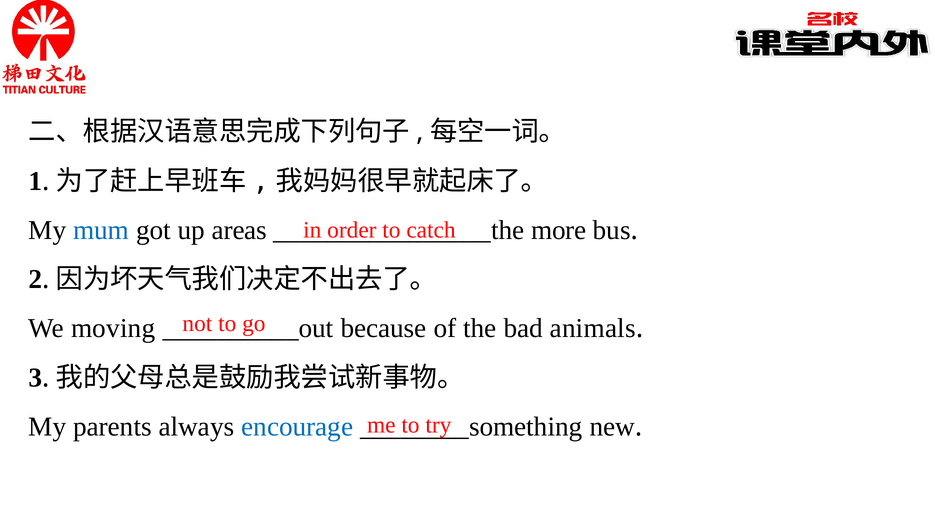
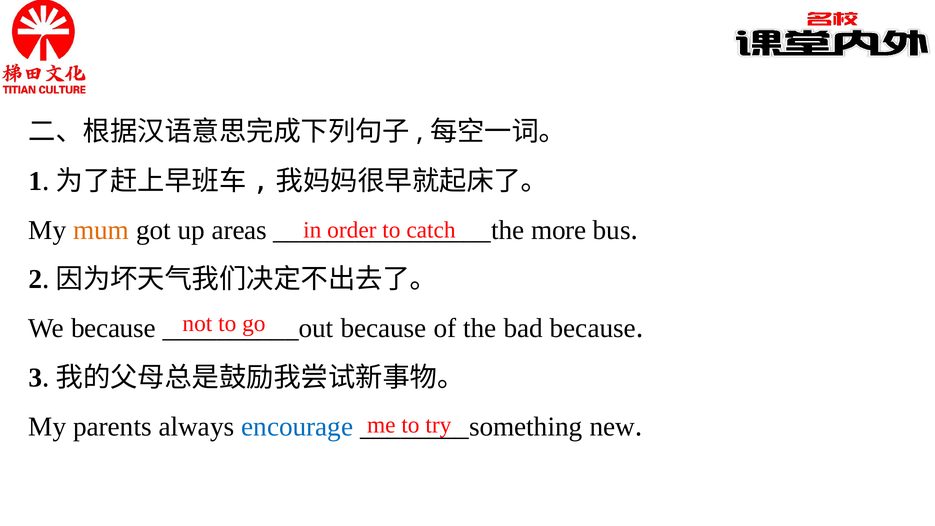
mum colour: blue -> orange
We moving: moving -> because
bad animals: animals -> because
